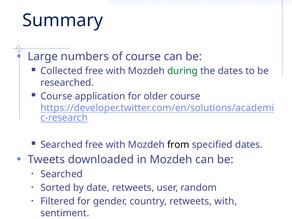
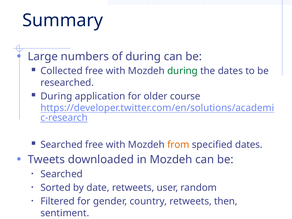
of course: course -> during
Course at (56, 96): Course -> During
from colour: black -> orange
retweets with: with -> then
